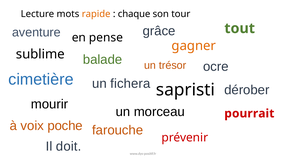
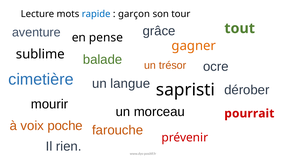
rapide colour: orange -> blue
chaque: chaque -> garçon
fichera: fichera -> langue
doit: doit -> rien
